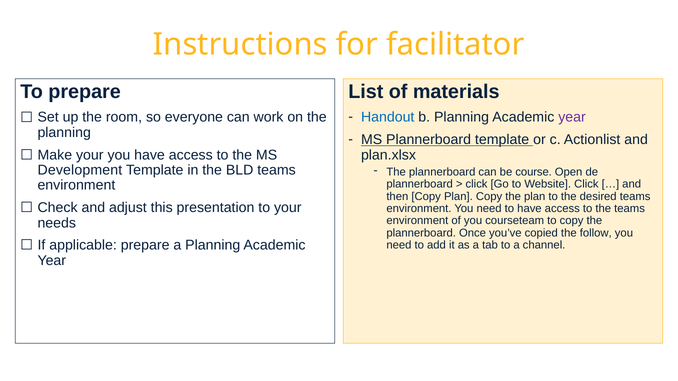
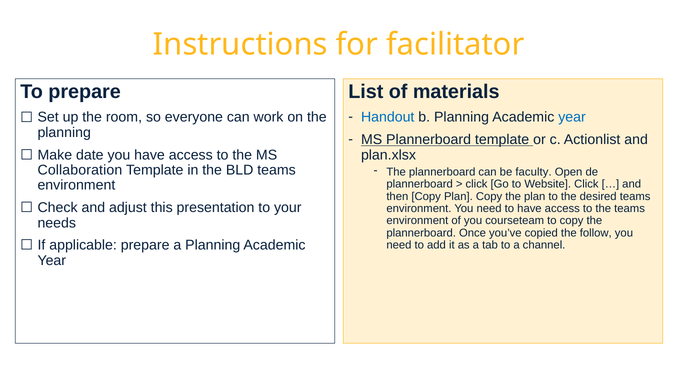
year at (572, 117) colour: purple -> blue
Make your: your -> date
Development: Development -> Collaboration
course: course -> faculty
